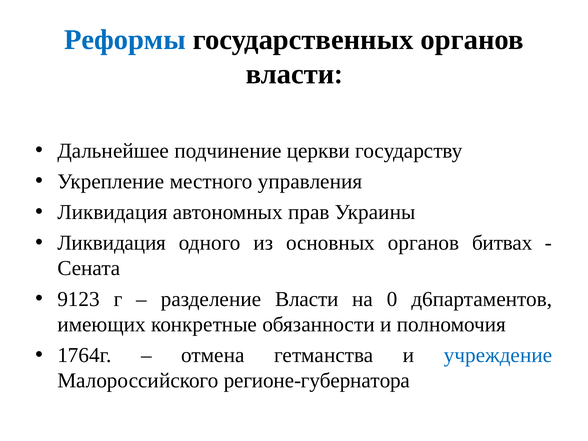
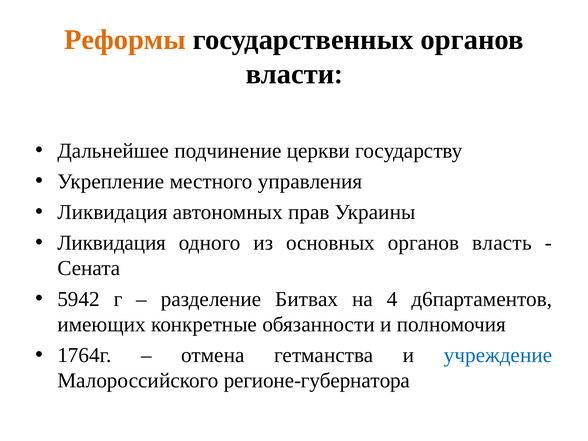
Реформы colour: blue -> orange
битвах: битвах -> власть
9123: 9123 -> 5942
разделение Власти: Власти -> Битвах
0: 0 -> 4
